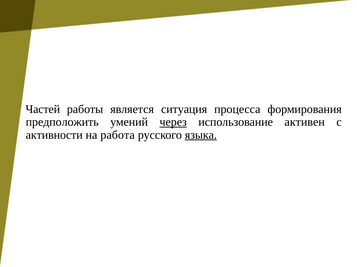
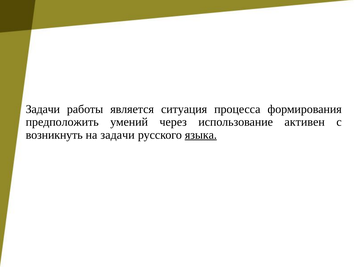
Частей at (43, 110): Частей -> Задачи
через underline: present -> none
активности: активности -> возникнуть
на работа: работа -> задачи
